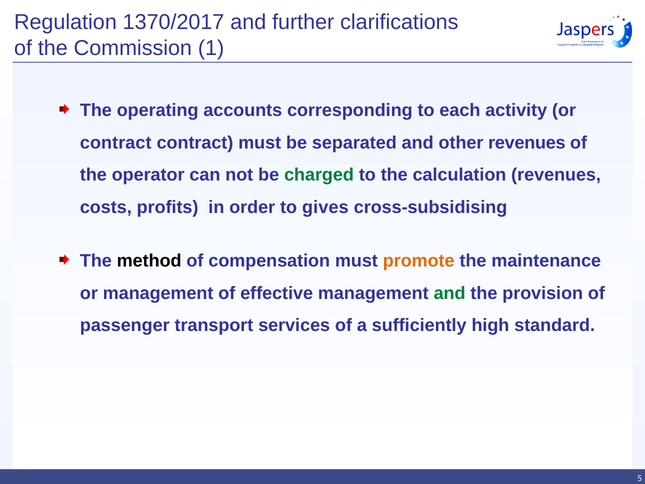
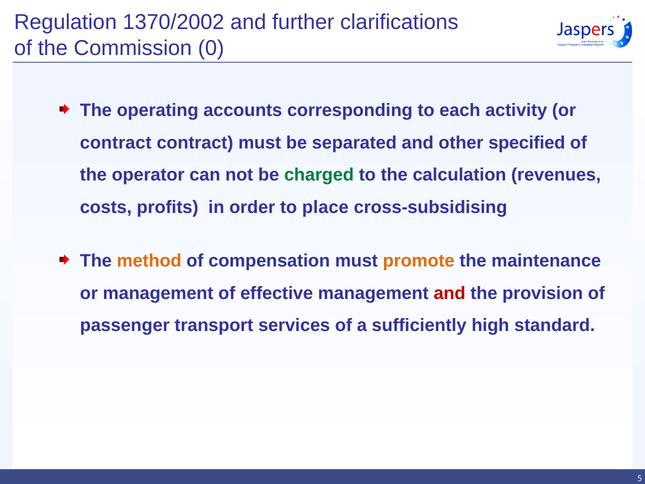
1370/2017: 1370/2017 -> 1370/2002
1: 1 -> 0
other revenues: revenues -> specified
gives: gives -> place
method colour: black -> orange
and at (450, 293) colour: green -> red
